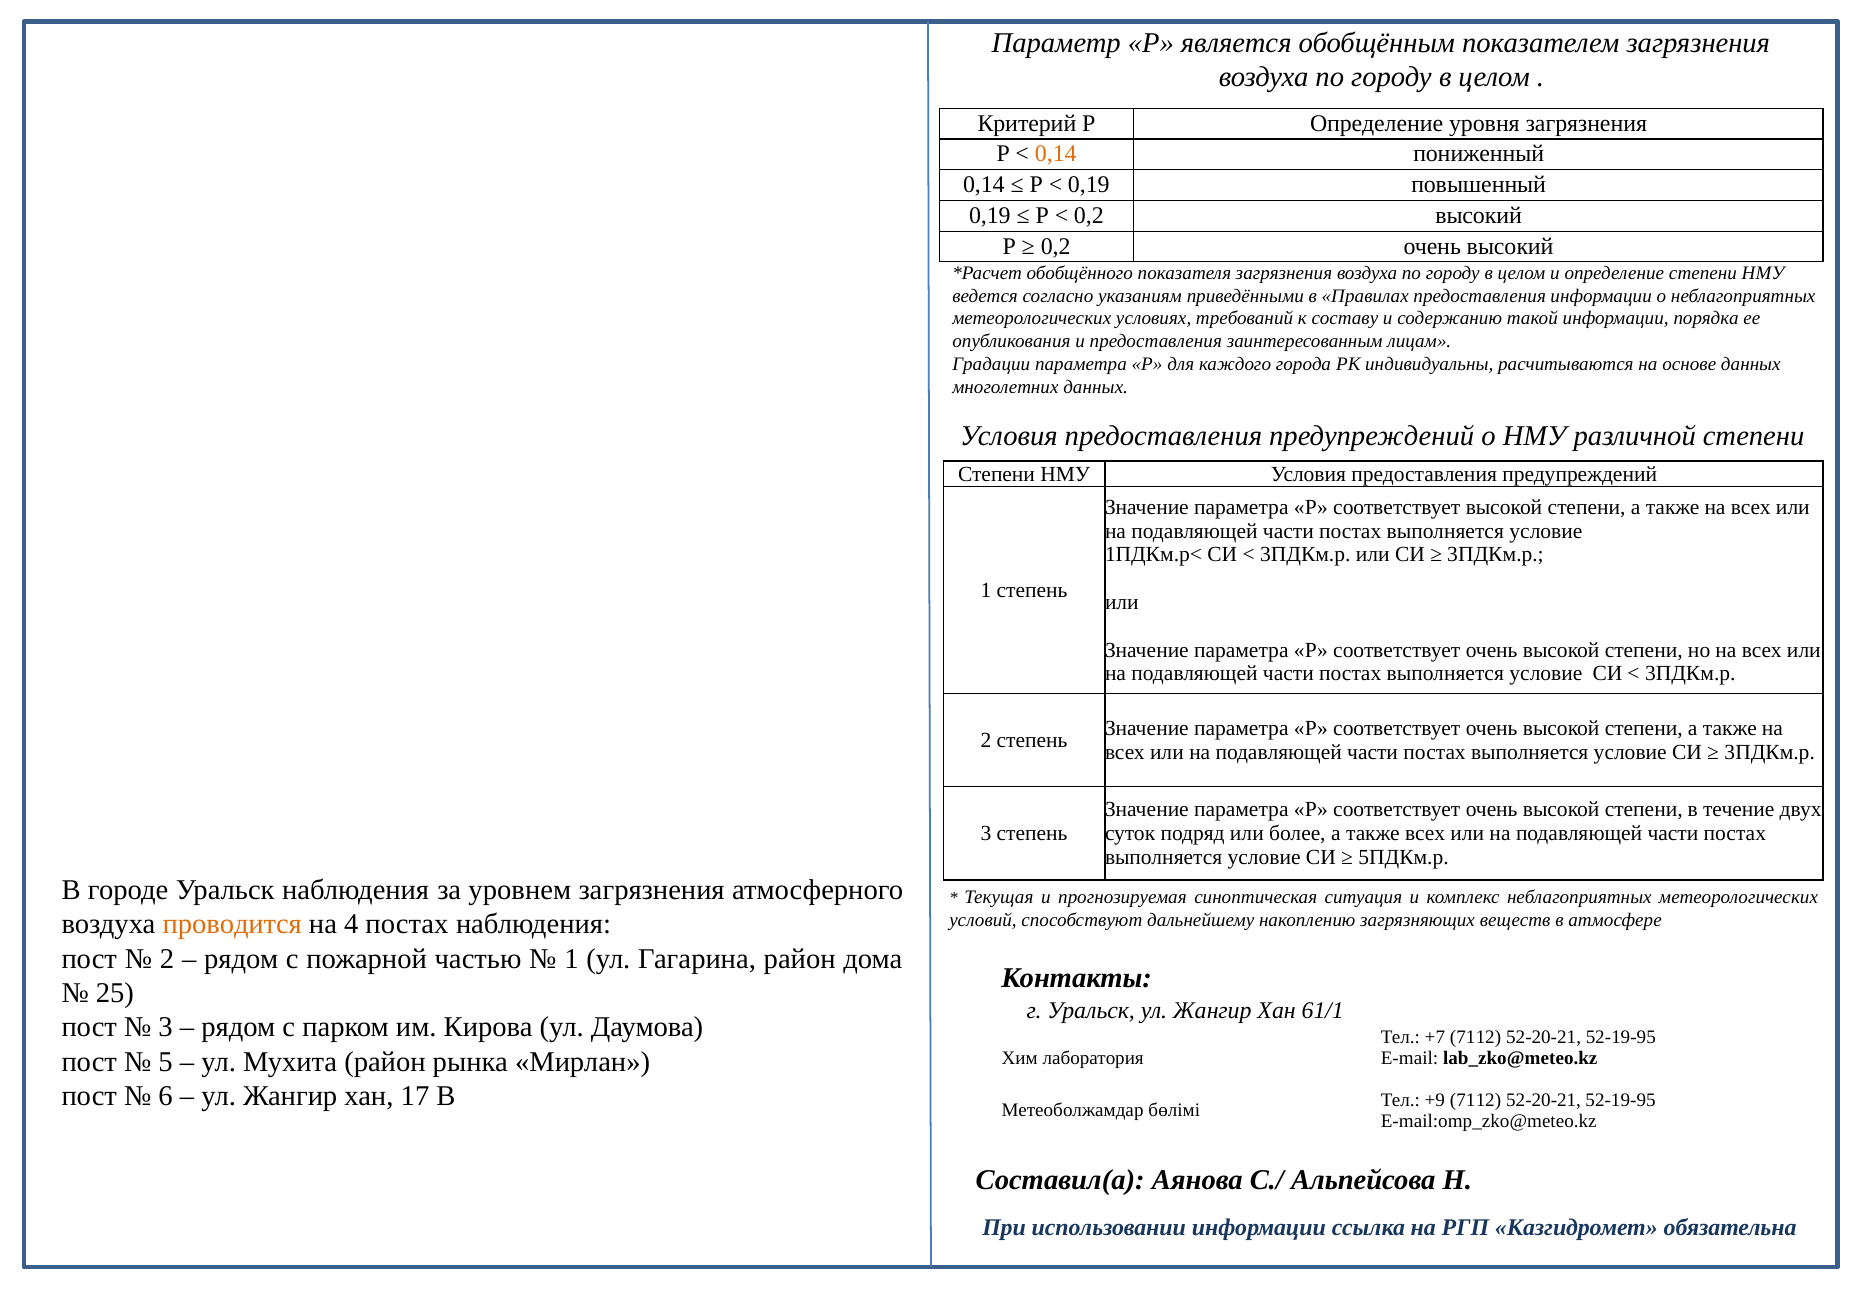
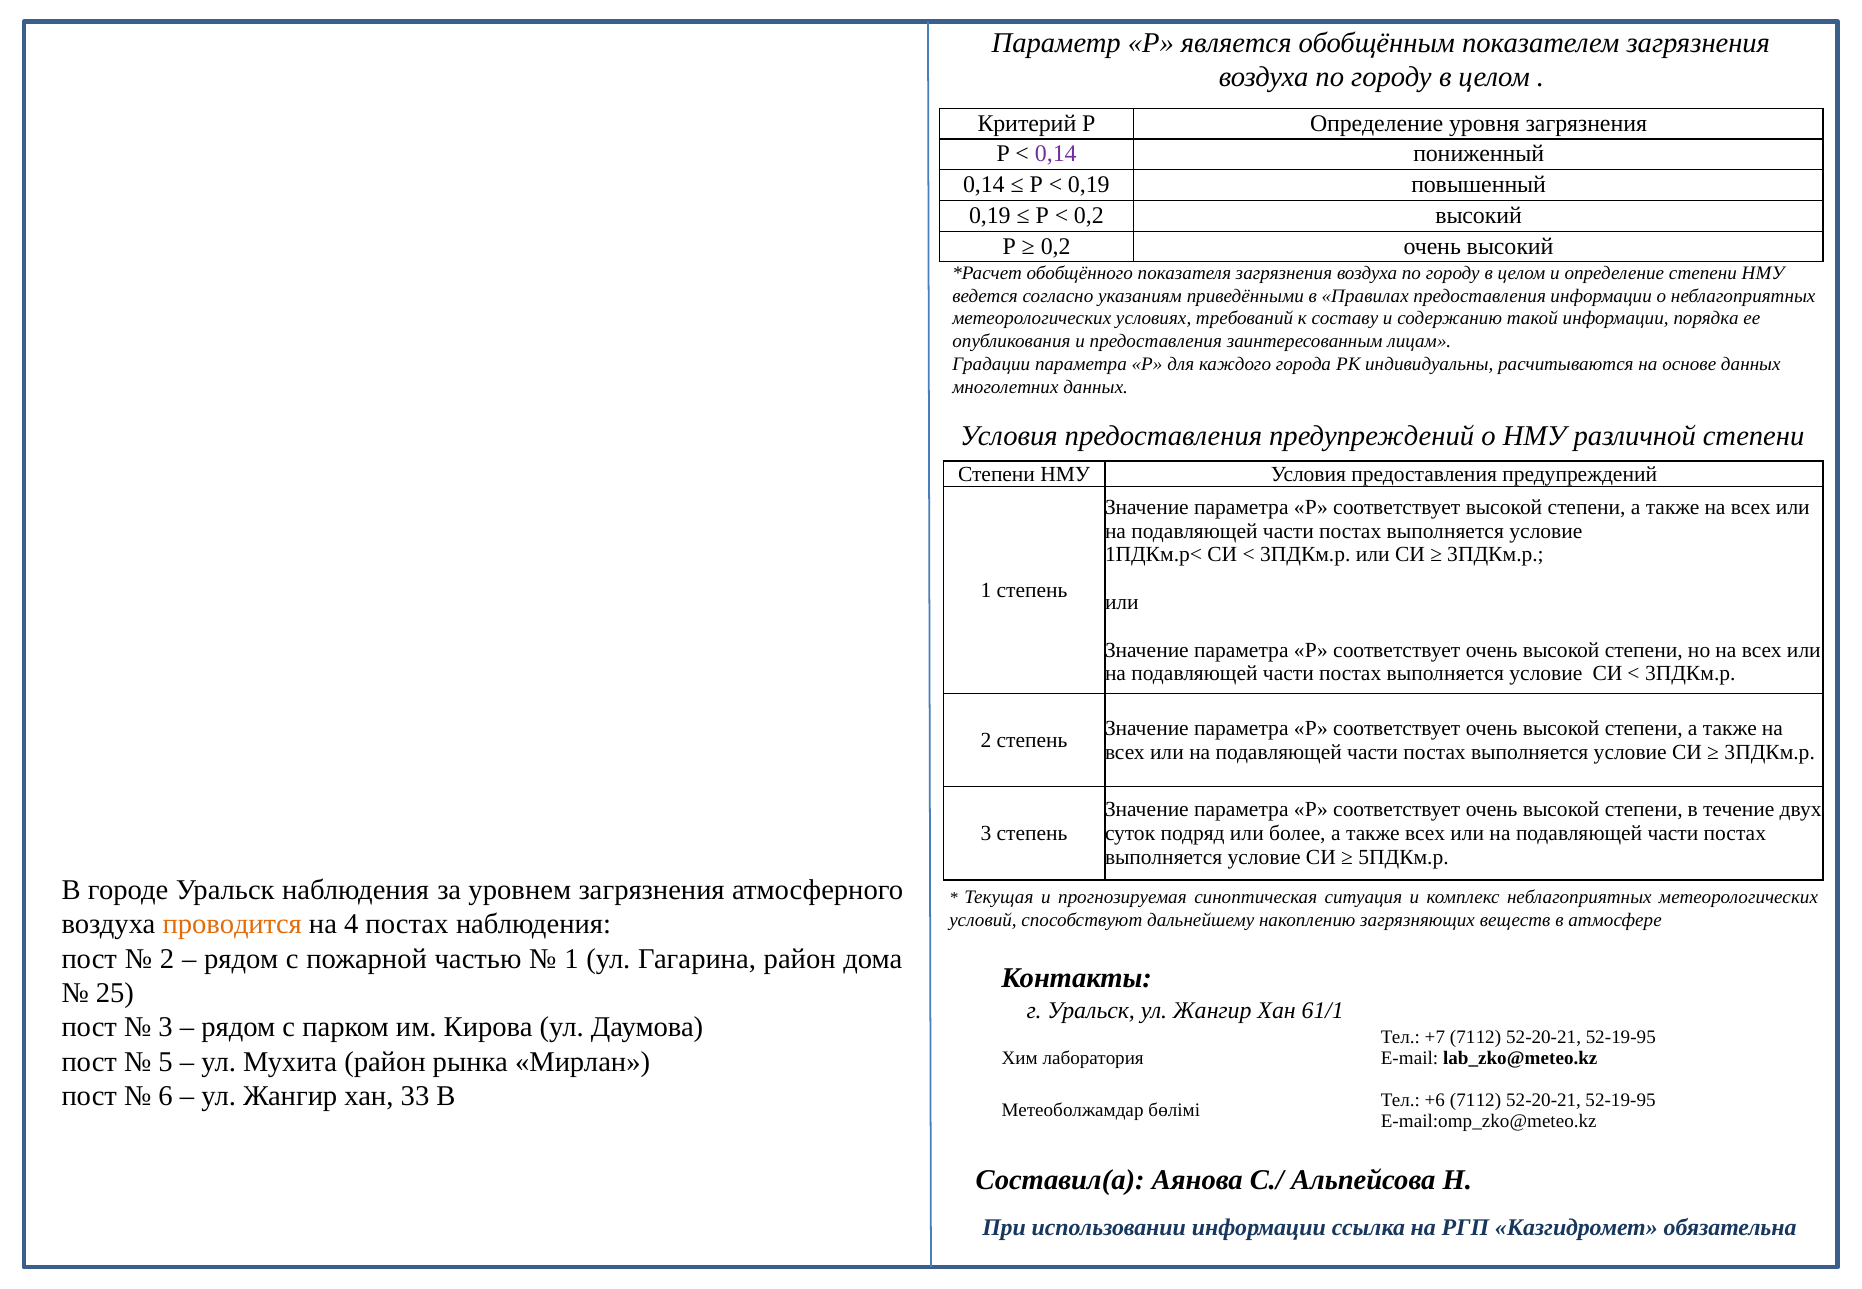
0,14 at (1056, 154) colour: orange -> purple
17: 17 -> 33
+9: +9 -> +6
